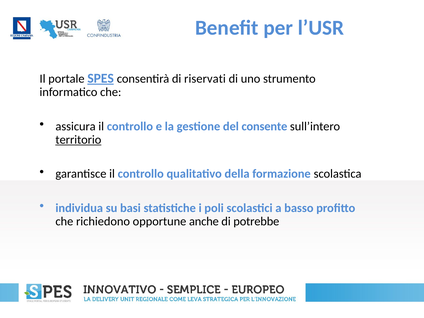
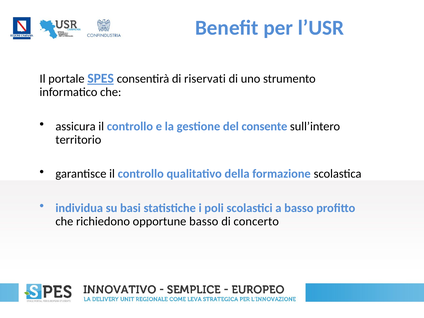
territorio underline: present -> none
opportune anche: anche -> basso
potrebbe: potrebbe -> concerto
